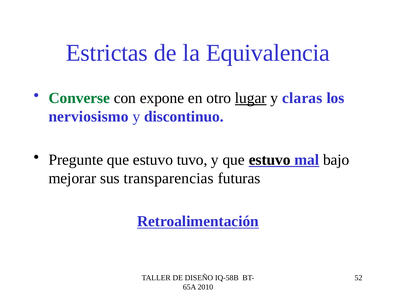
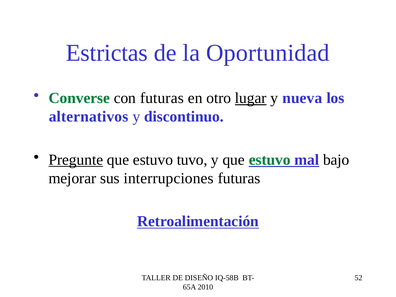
Equivalencia: Equivalencia -> Oportunidad
con expone: expone -> futuras
claras: claras -> nueva
nerviosismo: nerviosismo -> alternativos
Pregunte underline: none -> present
estuvo at (270, 160) colour: black -> green
transparencias: transparencias -> interrupciones
